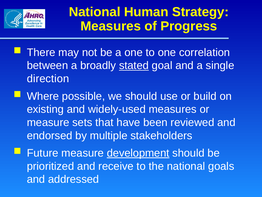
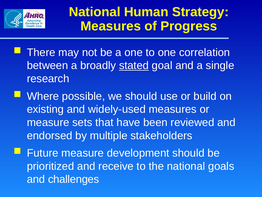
direction: direction -> research
development underline: present -> none
addressed: addressed -> challenges
